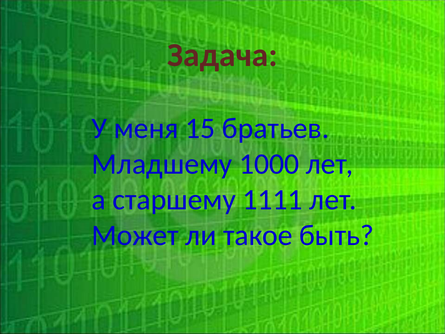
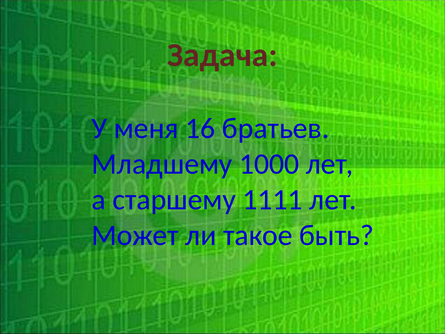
15: 15 -> 16
